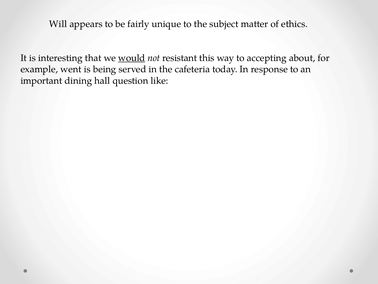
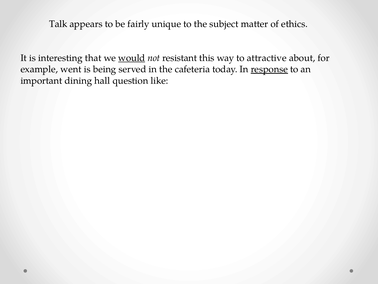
Will: Will -> Talk
accepting: accepting -> attractive
response underline: none -> present
